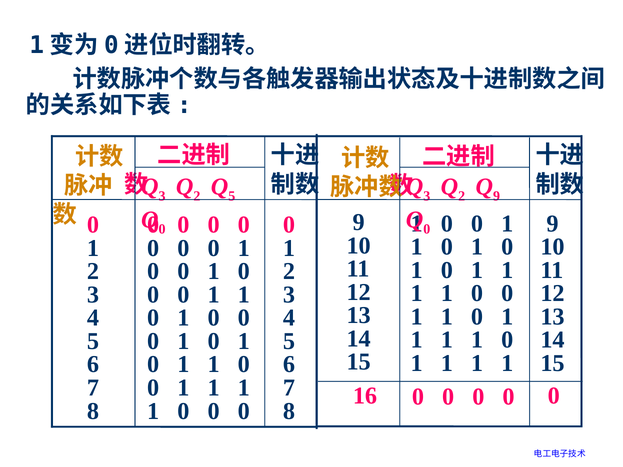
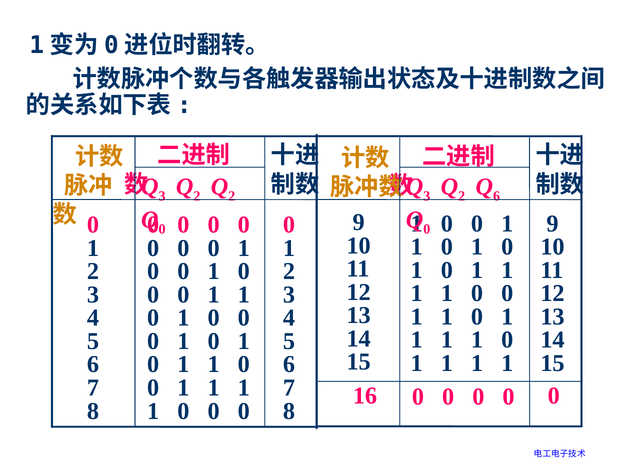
5 at (232, 196): 5 -> 2
9 at (497, 196): 9 -> 6
